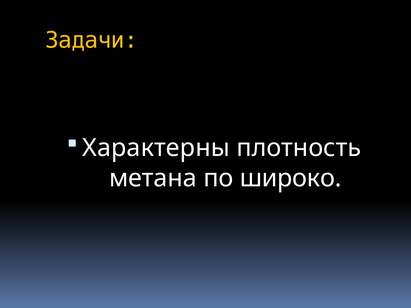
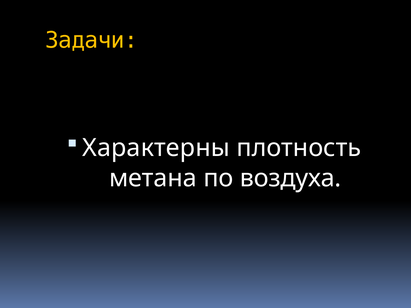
широко: широко -> воздуха
